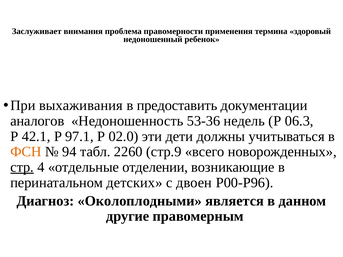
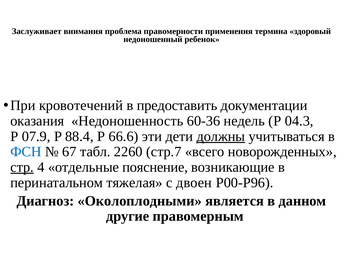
выхаживания: выхаживания -> кровотечений
аналогов: аналогов -> оказания
53-36: 53-36 -> 60-36
06.3: 06.3 -> 04.3
42.1: 42.1 -> 07.9
97.1: 97.1 -> 88.4
02.0: 02.0 -> 66.6
должны underline: none -> present
ФСН colour: orange -> blue
94: 94 -> 67
стр.9: стр.9 -> стр.7
отделении: отделении -> пояснение
детских: детских -> тяжелая
